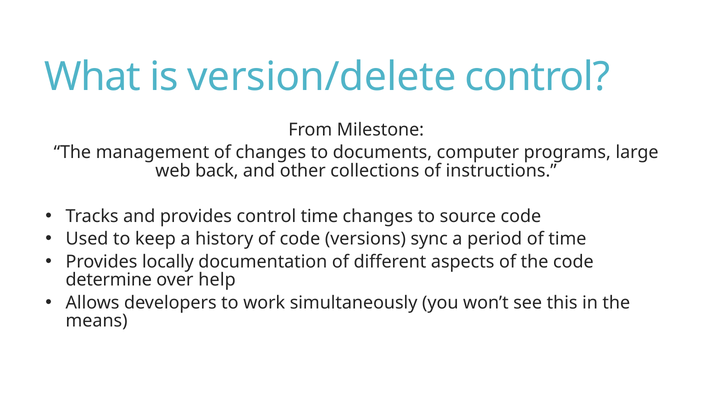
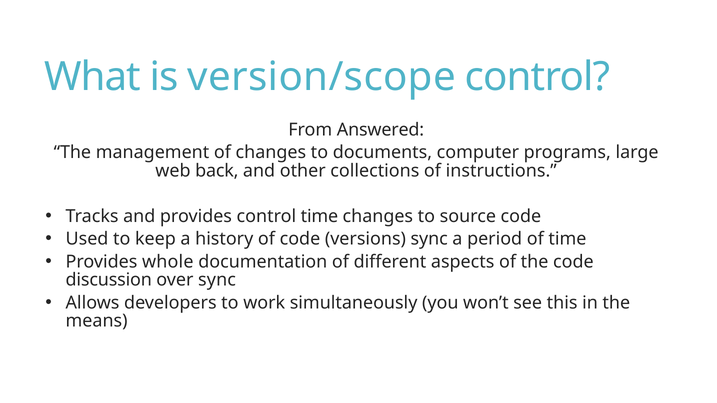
version/delete: version/delete -> version/scope
Milestone: Milestone -> Answered
locally: locally -> whole
determine: determine -> discussion
over help: help -> sync
